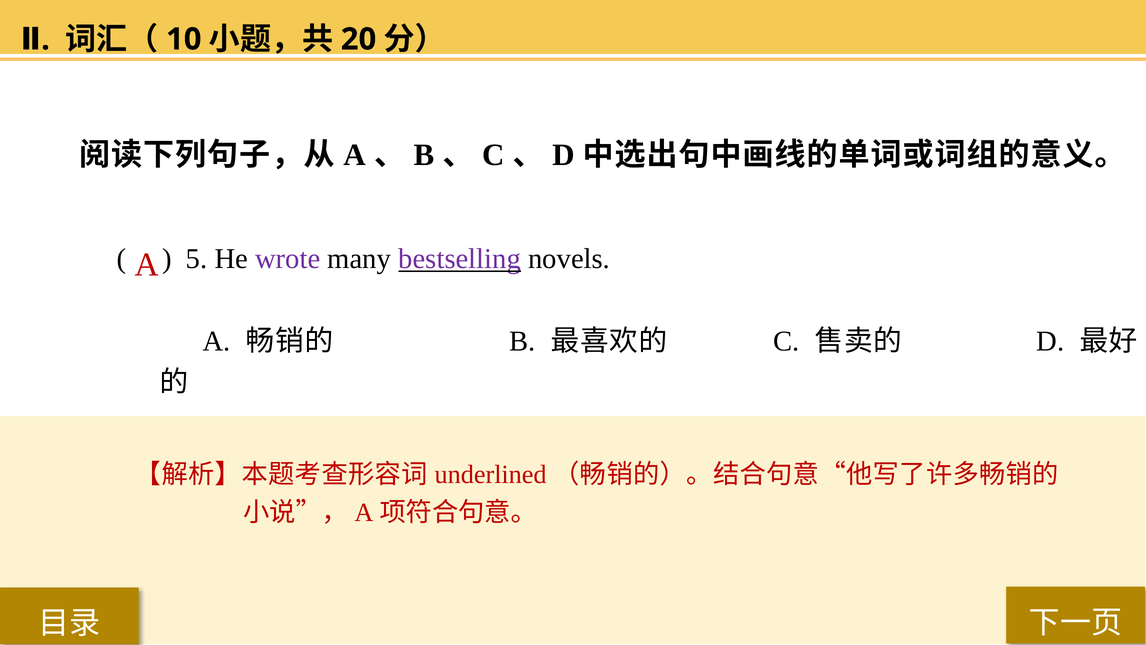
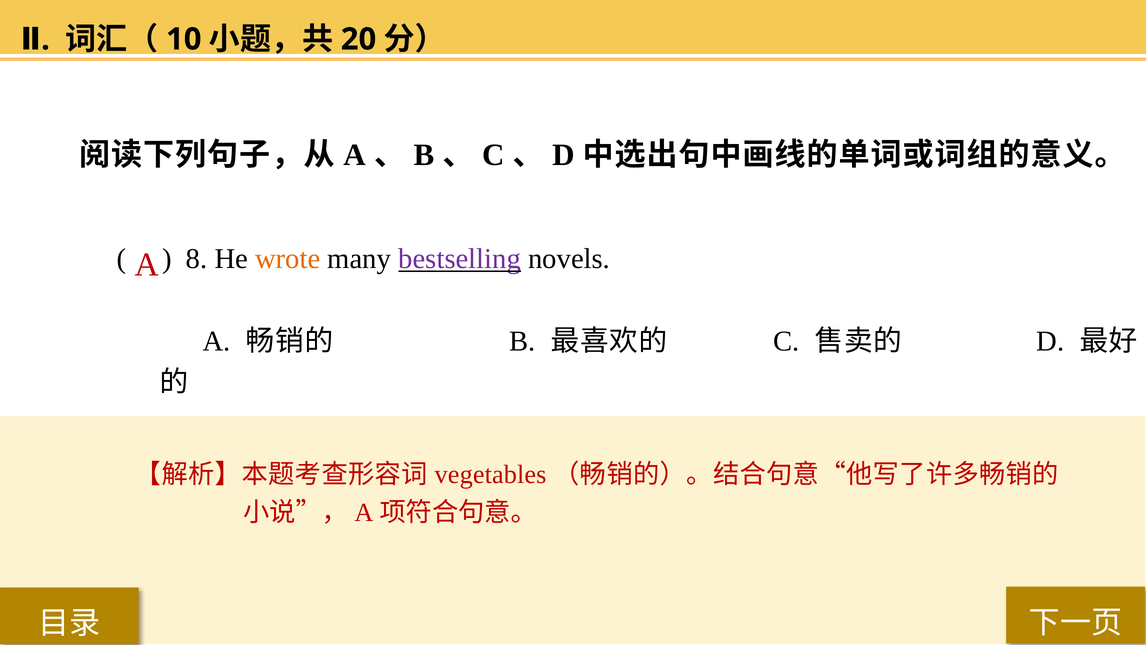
5: 5 -> 8
wrote colour: purple -> orange
underlined: underlined -> vegetables
